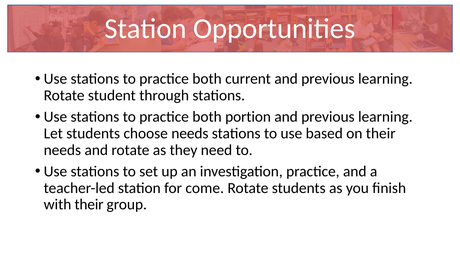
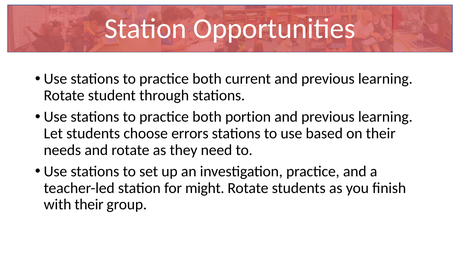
choose needs: needs -> errors
come: come -> might
